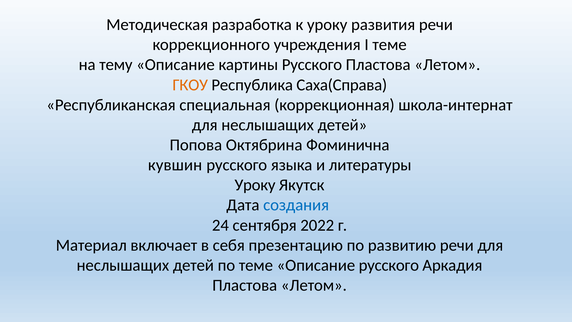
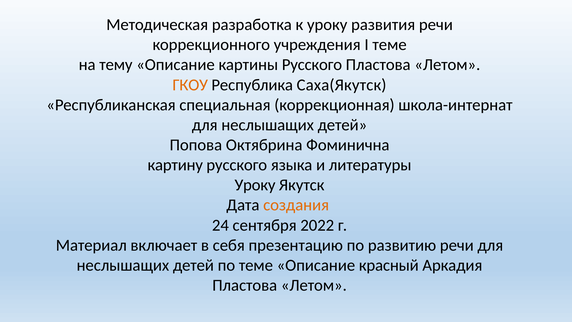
Саха(Справа: Саха(Справа -> Саха(Якутск
кувшин: кувшин -> картину
создания colour: blue -> orange
Описание русского: русского -> красный
